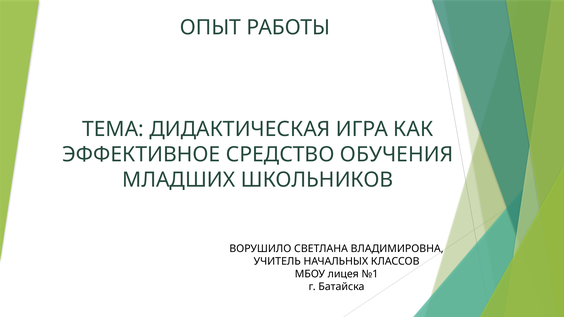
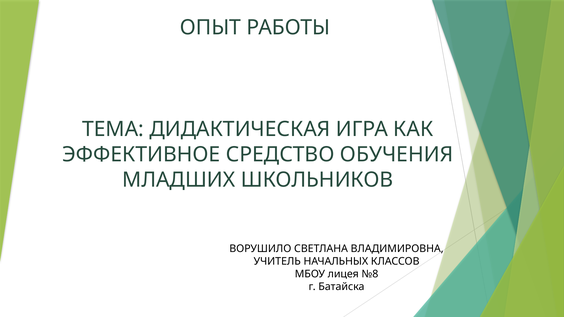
№1: №1 -> №8
